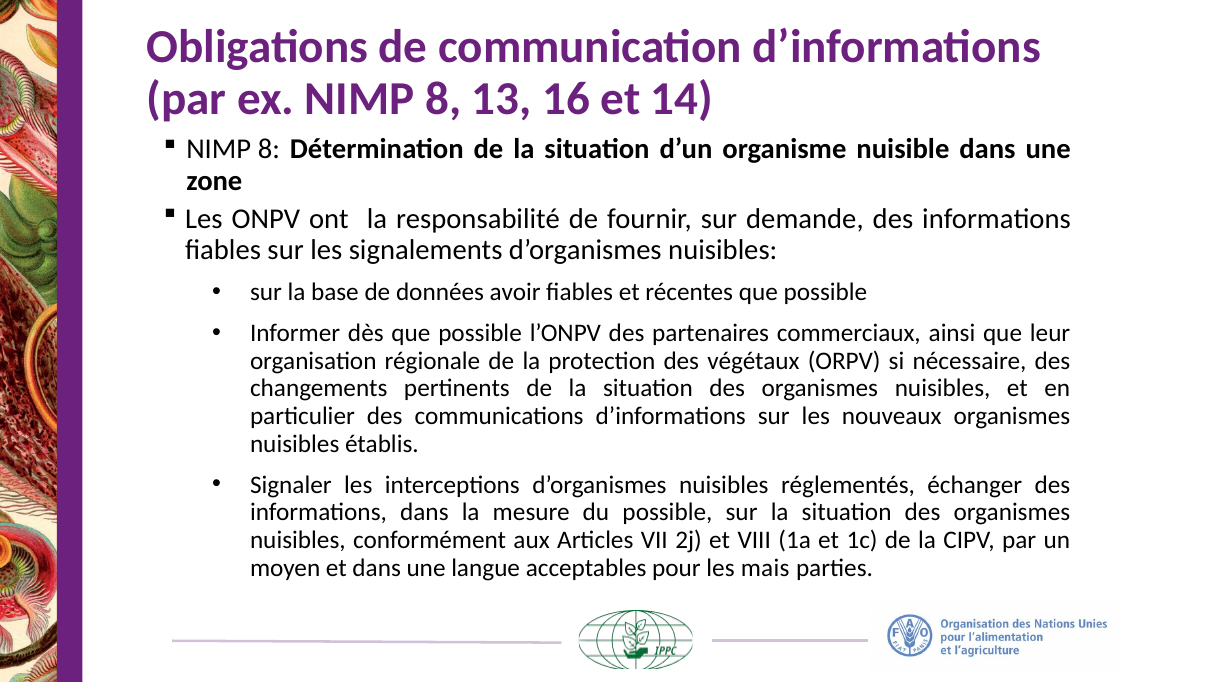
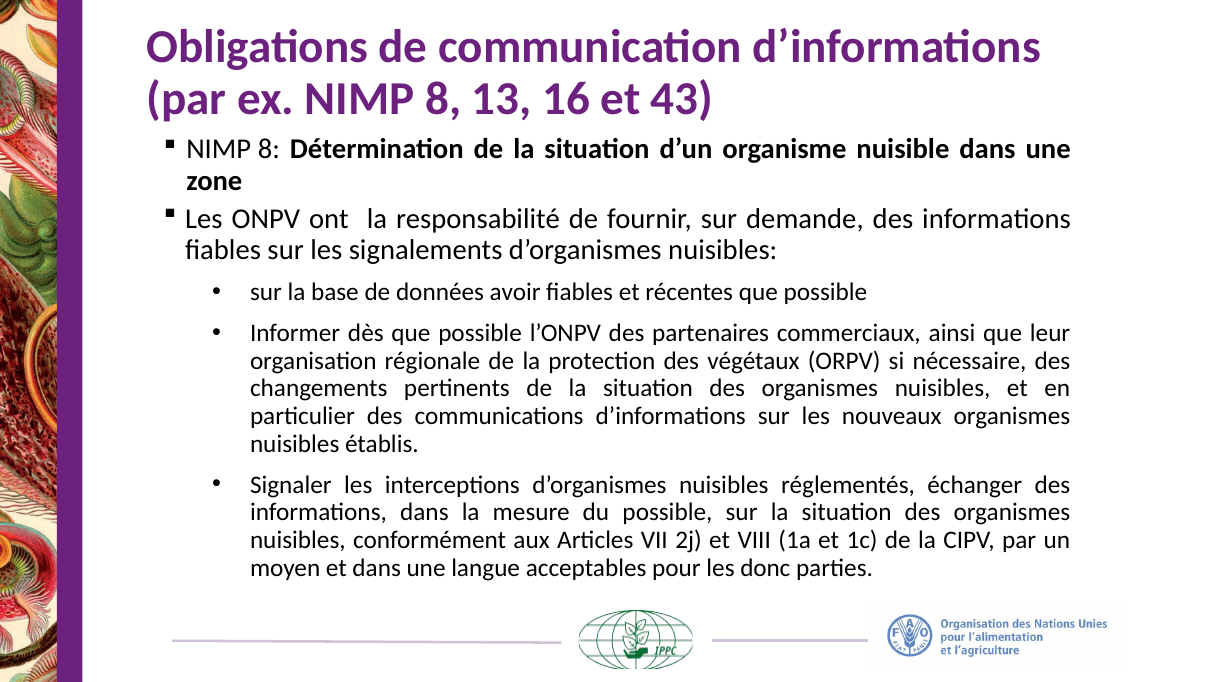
14: 14 -> 43
mais: mais -> donc
